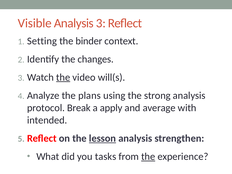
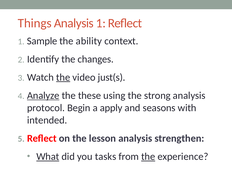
Visible: Visible -> Things
Analysis 3: 3 -> 1
Setting: Setting -> Sample
binder: binder -> ability
will(s: will(s -> just(s
Analyze underline: none -> present
plans: plans -> these
Break: Break -> Begin
average: average -> seasons
lesson underline: present -> none
What underline: none -> present
